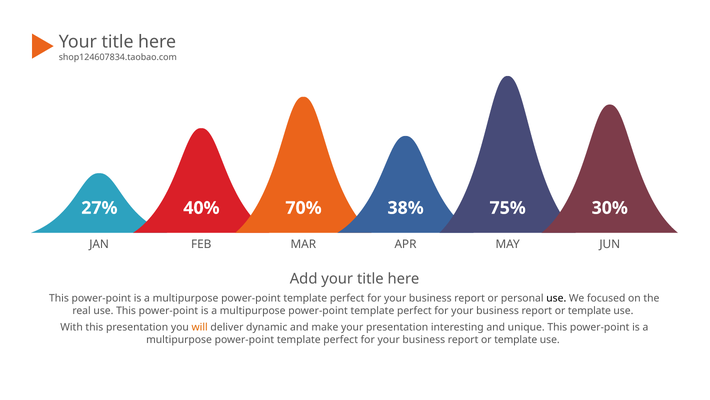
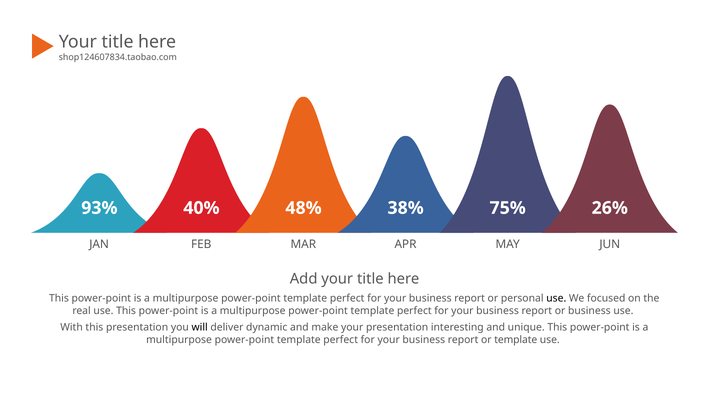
27%: 27% -> 93%
70%: 70% -> 48%
30%: 30% -> 26%
template at (589, 310): template -> business
will colour: orange -> black
